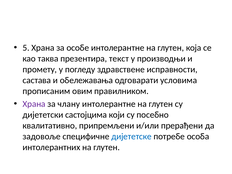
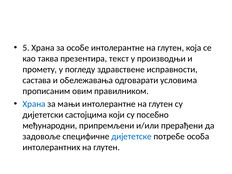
Храна at (34, 104) colour: purple -> blue
члану: члану -> мањи
квалитативно: квалитативно -> међународни
